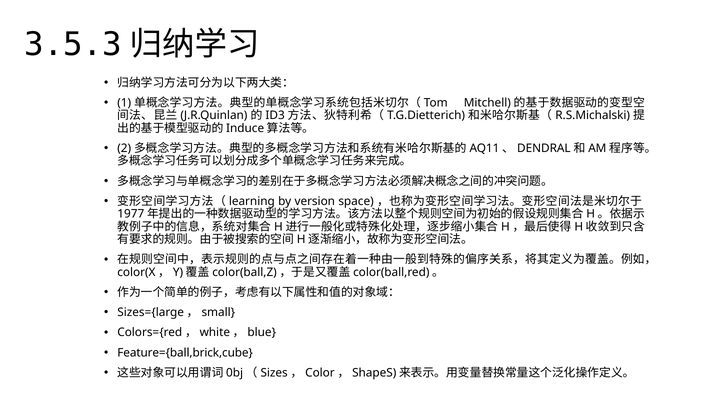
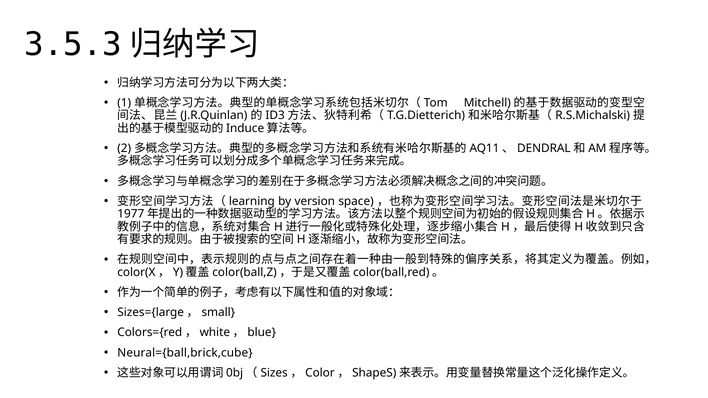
Feature={ball,brick,cube: Feature={ball,brick,cube -> Neural={ball,brick,cube
